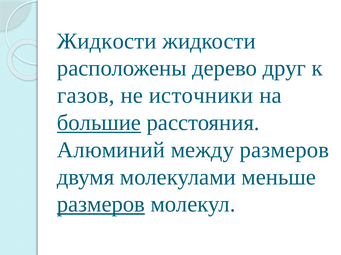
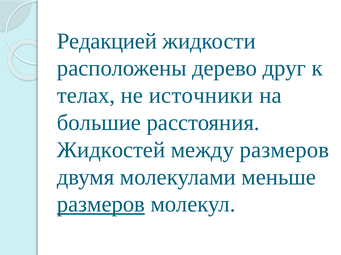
Жидкости at (107, 41): Жидкости -> Редакцией
газов: газов -> телах
большие underline: present -> none
Алюминий: Алюминий -> Жидкостей
